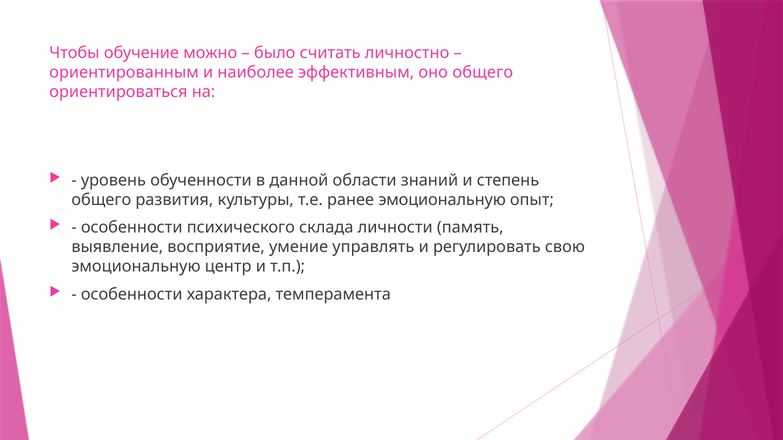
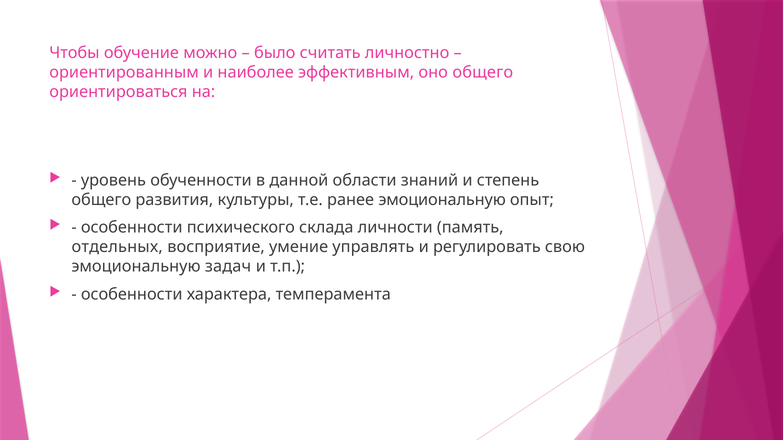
выявление: выявление -> отдельных
центр: центр -> задач
